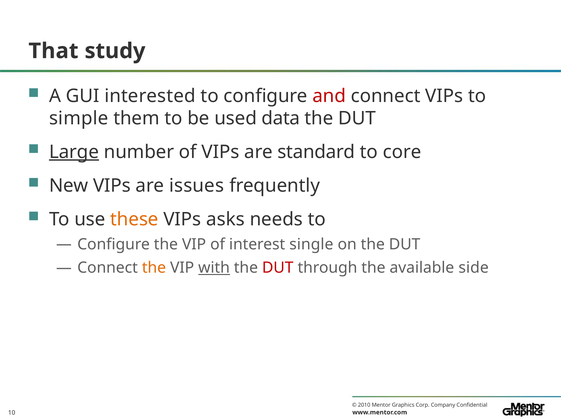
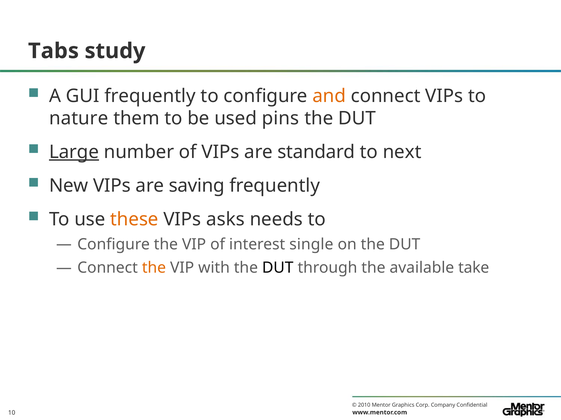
That: That -> Tabs
GUI interested: interested -> frequently
and colour: red -> orange
simple: simple -> nature
data: data -> pins
core: core -> next
issues: issues -> saving
with underline: present -> none
DUT at (278, 268) colour: red -> black
side: side -> take
